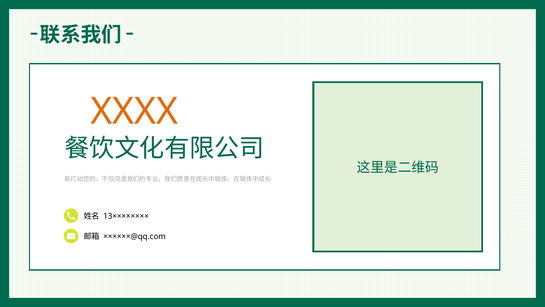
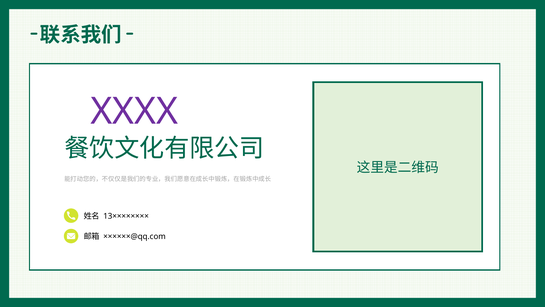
XXXX colour: orange -> purple
